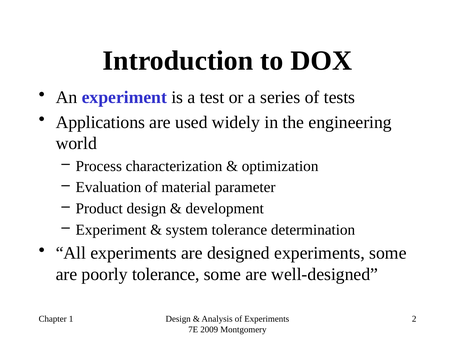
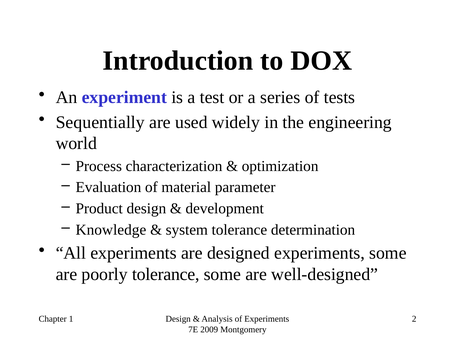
Applications: Applications -> Sequentially
Experiment at (111, 230): Experiment -> Knowledge
